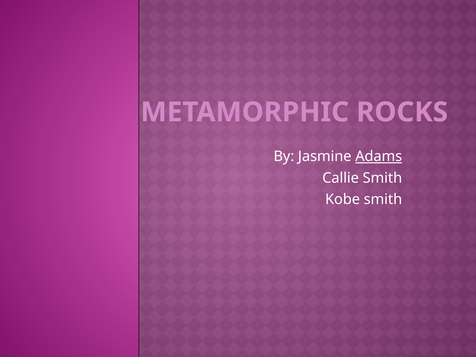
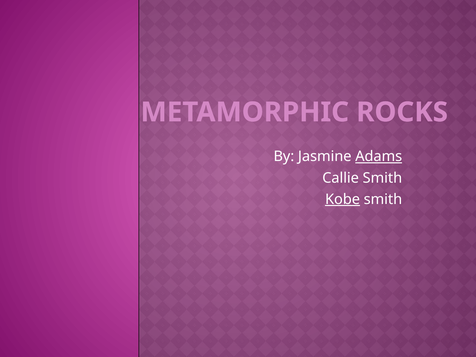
Kobe underline: none -> present
